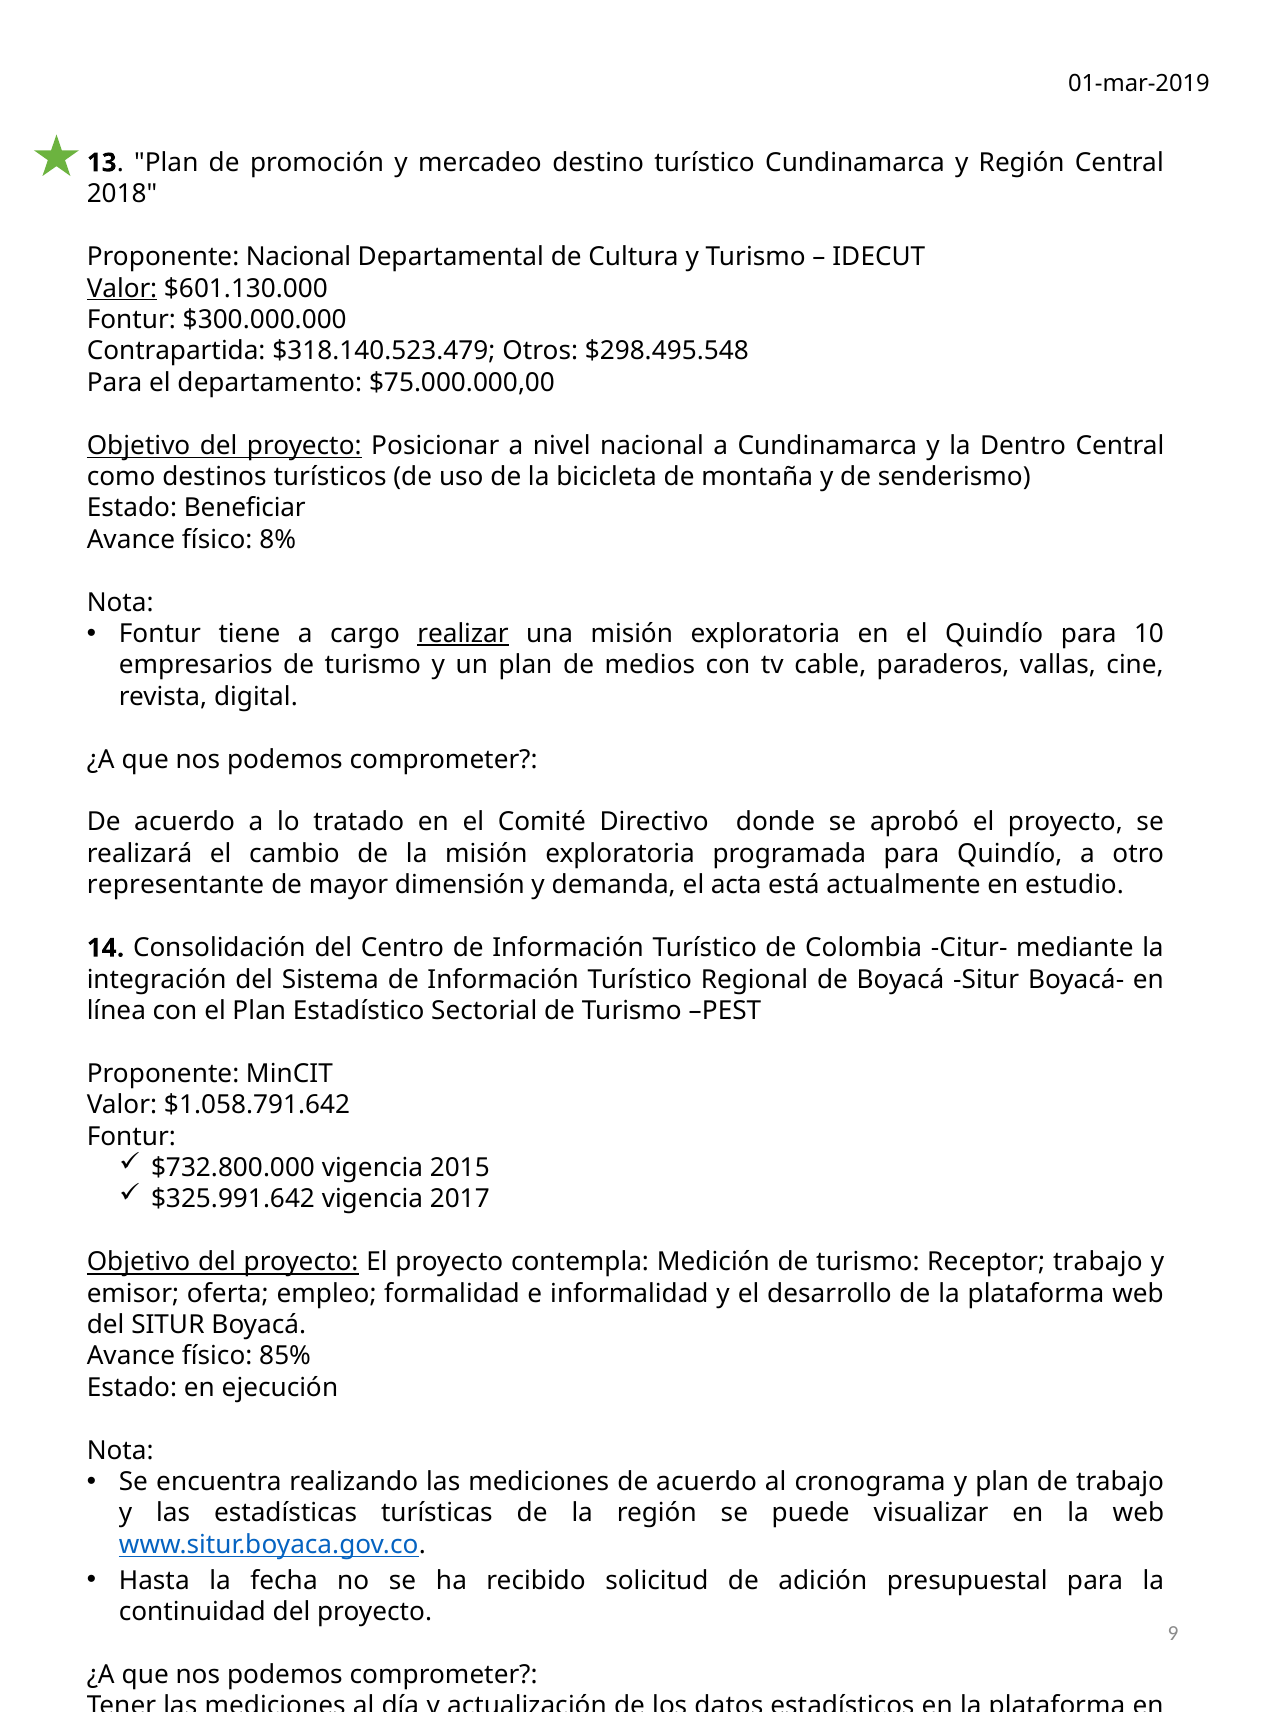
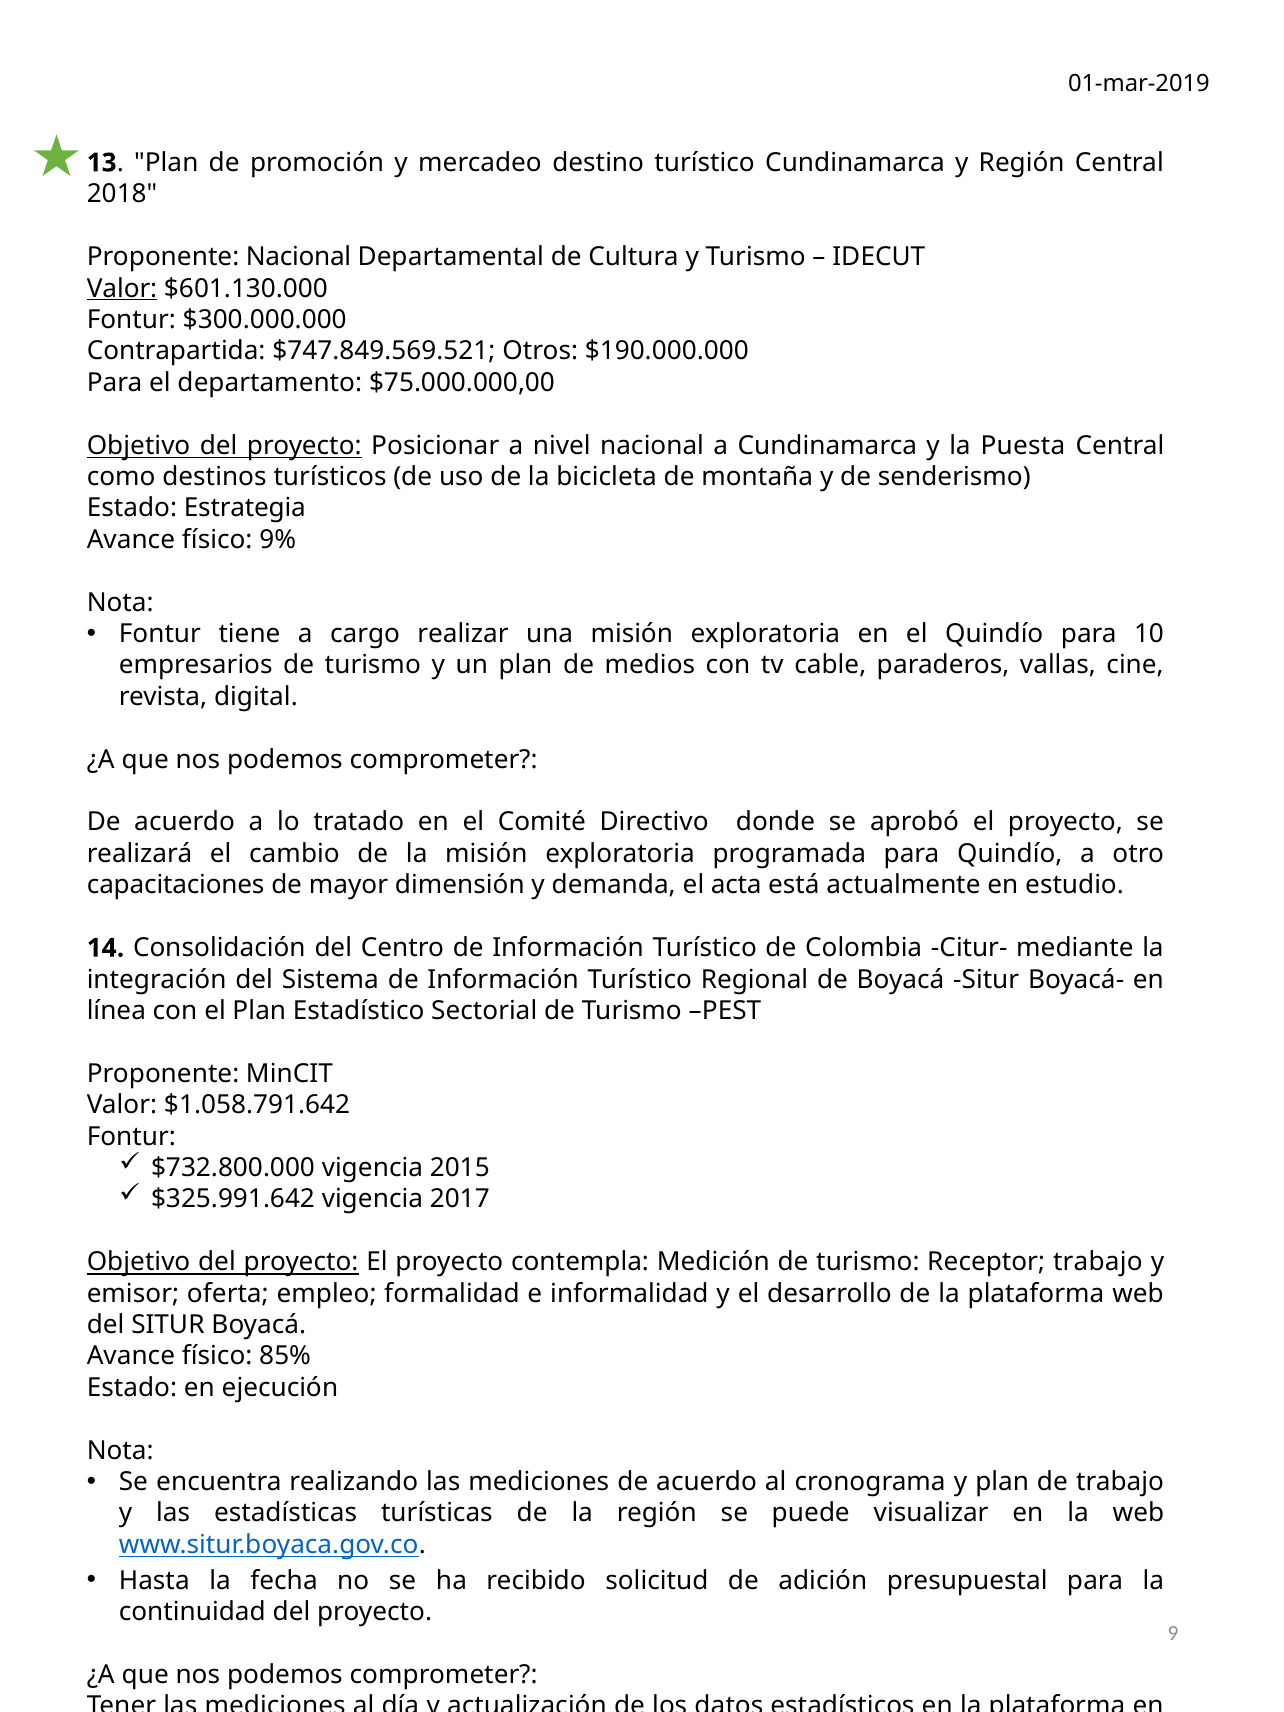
$318.140.523.479: $318.140.523.479 -> $747.849.569.521
$298.495.548: $298.495.548 -> $190.000.000
Dentro: Dentro -> Puesta
Beneficiar: Beneficiar -> Estrategia
8%: 8% -> 9%
realizar underline: present -> none
representante: representante -> capacitaciones
